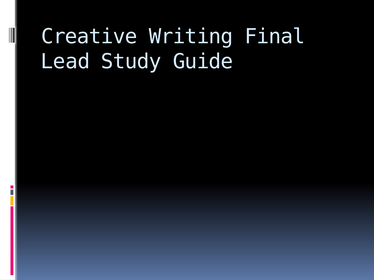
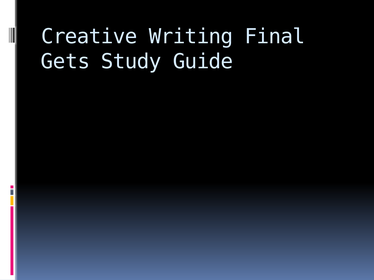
Lead: Lead -> Gets
